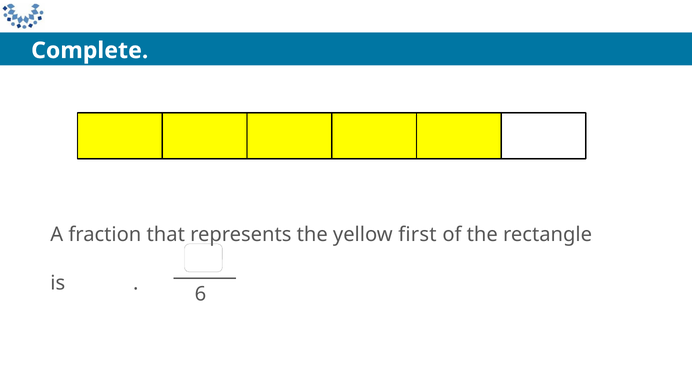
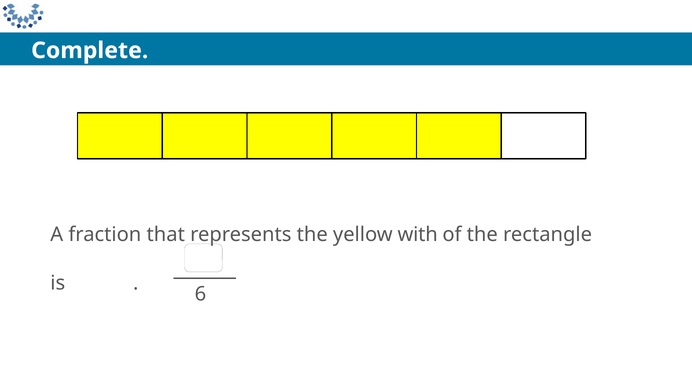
first: first -> with
